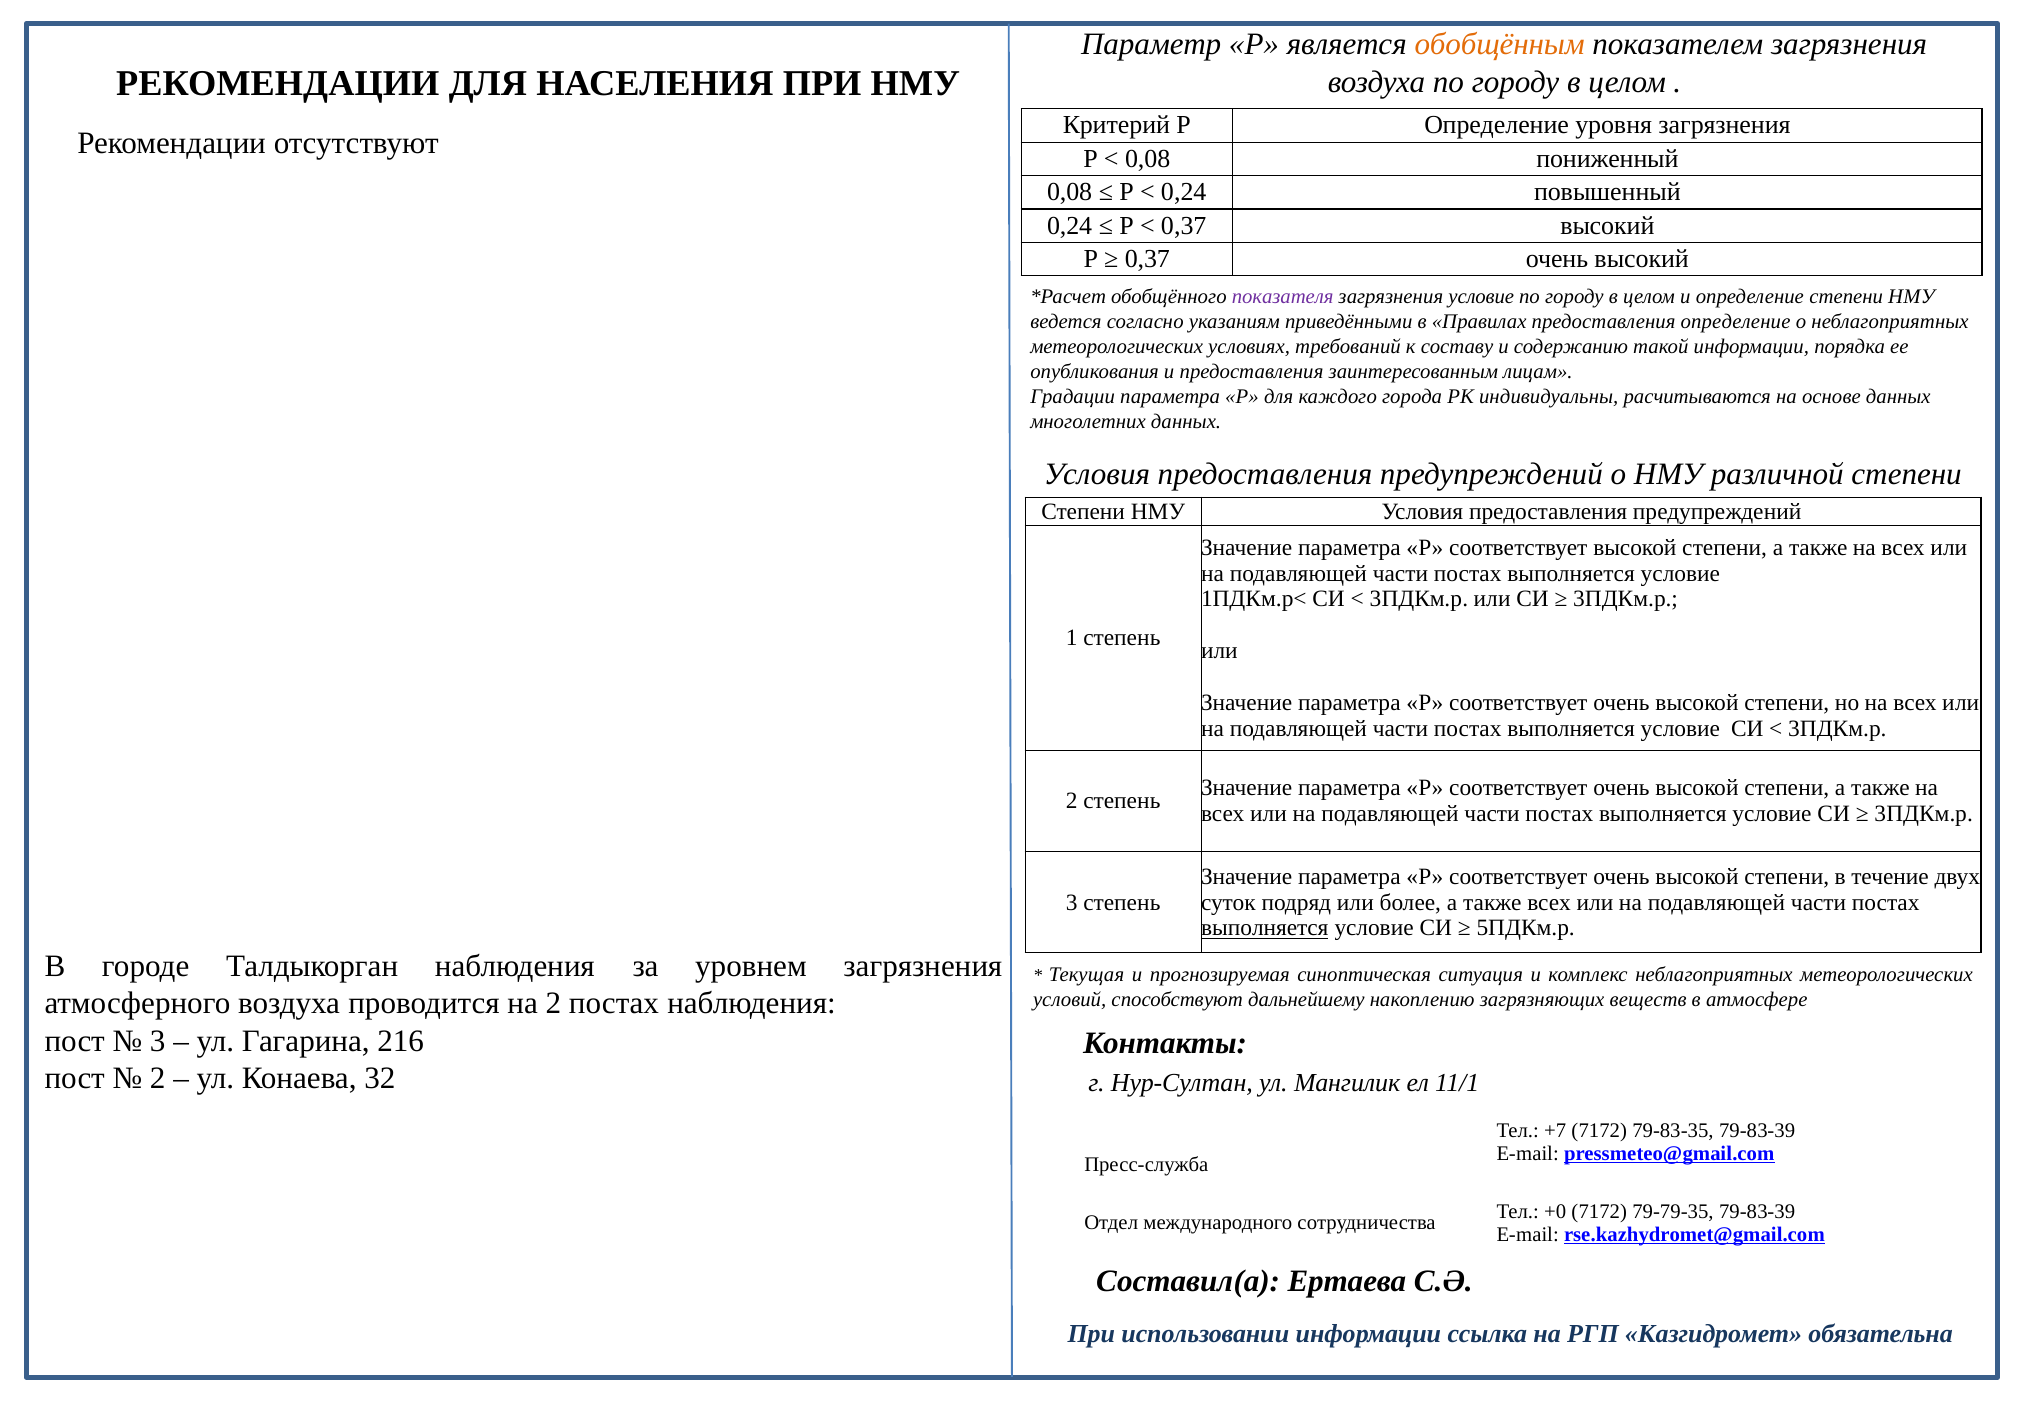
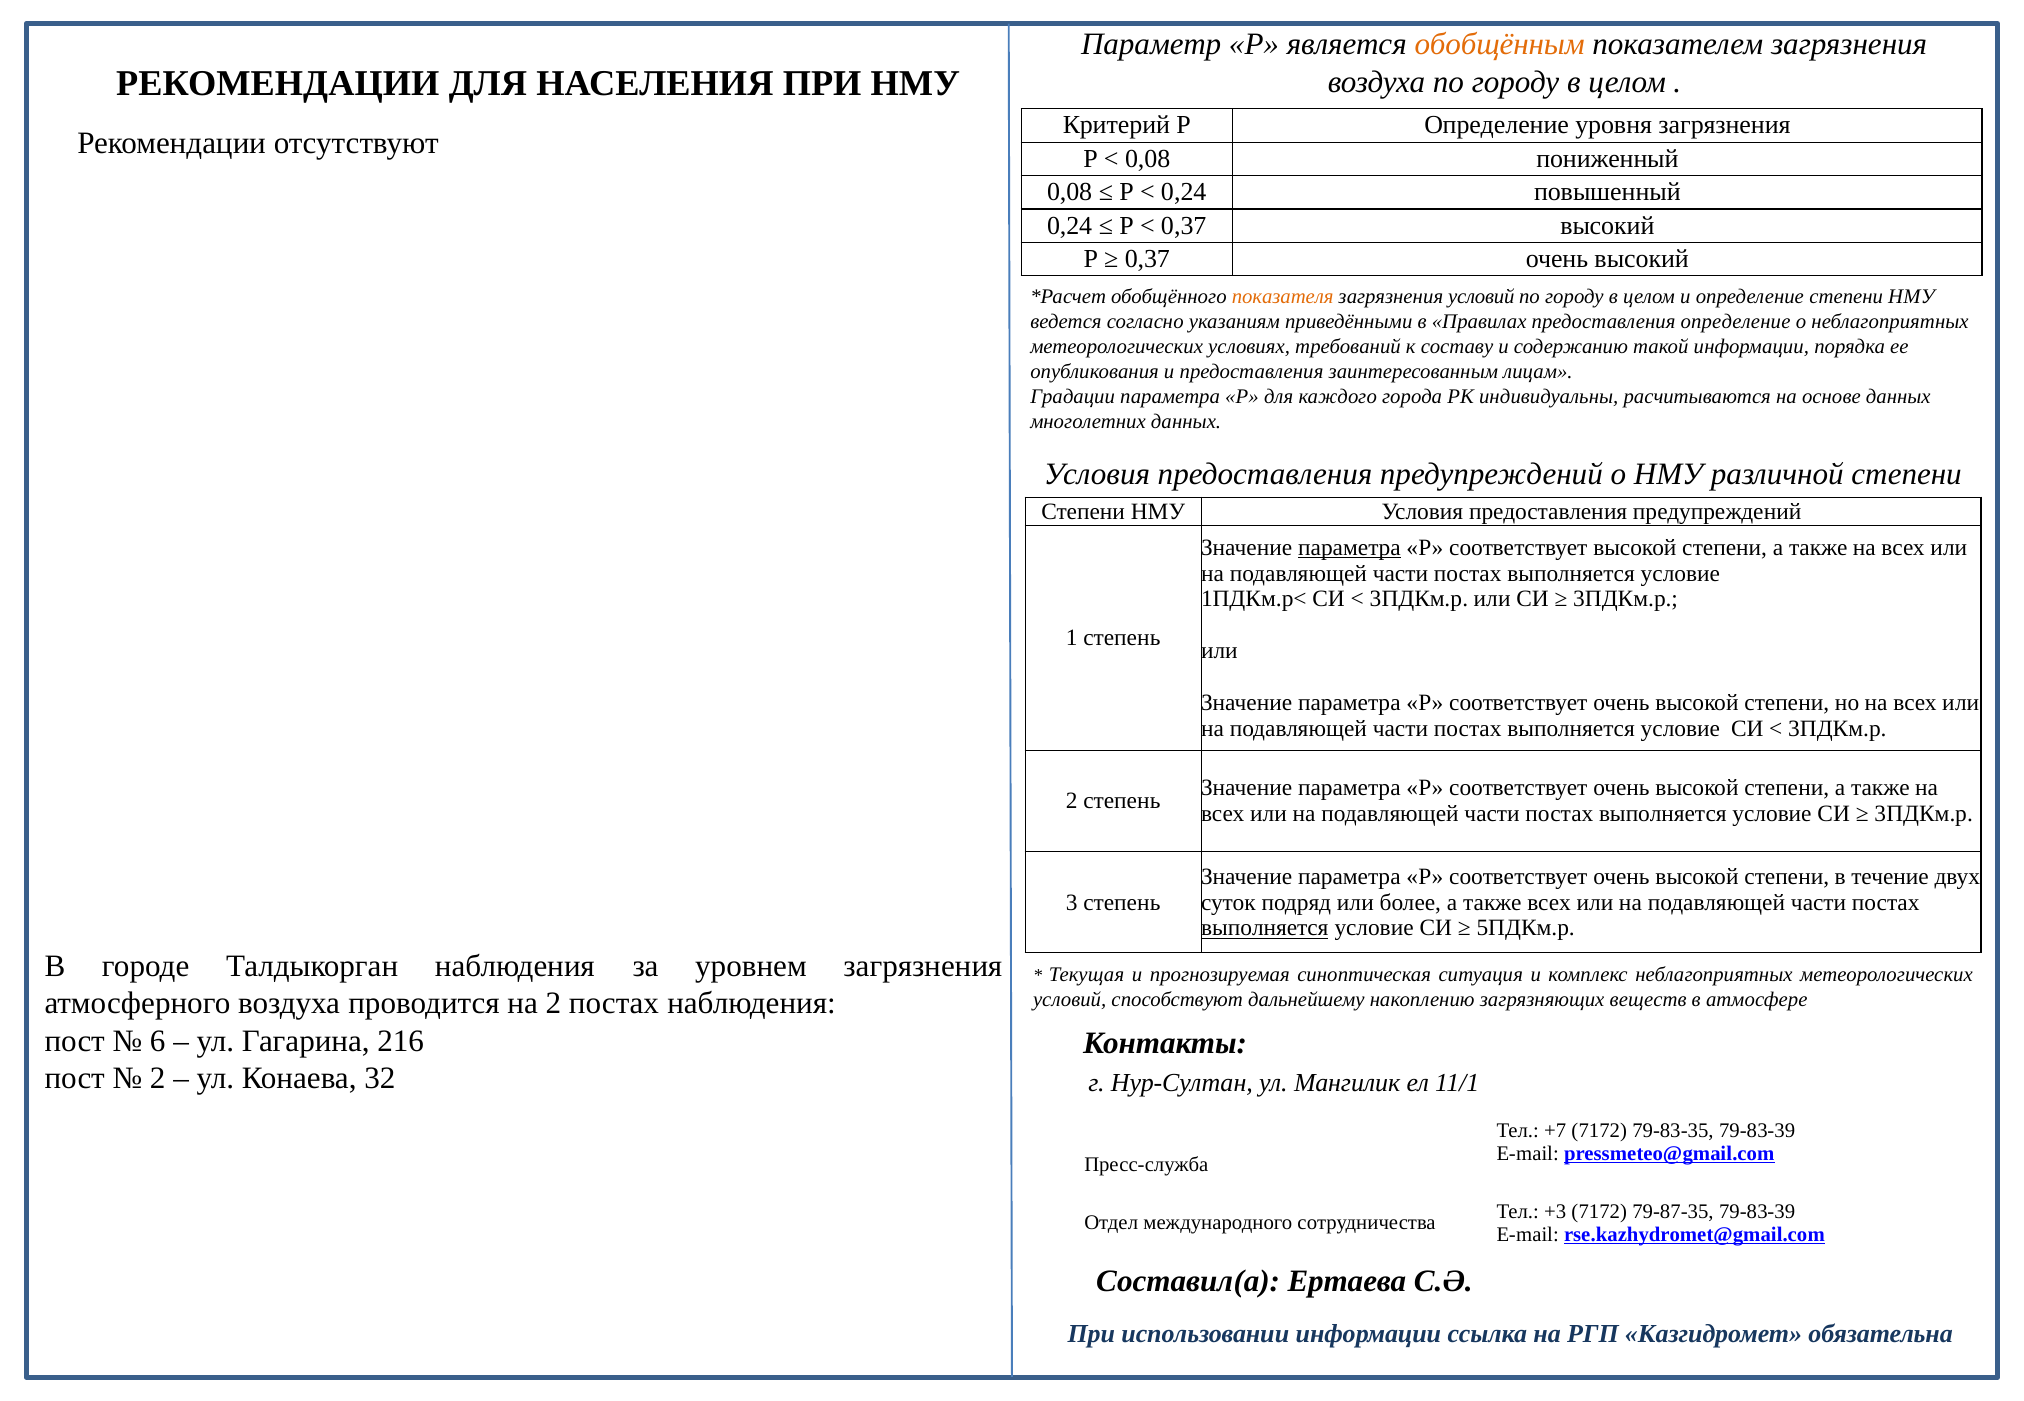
показателя colour: purple -> orange
загрязнения условие: условие -> условий
параметра at (1349, 548) underline: none -> present
3 at (158, 1041): 3 -> 6
+0: +0 -> +3
79-79-35: 79-79-35 -> 79-87-35
